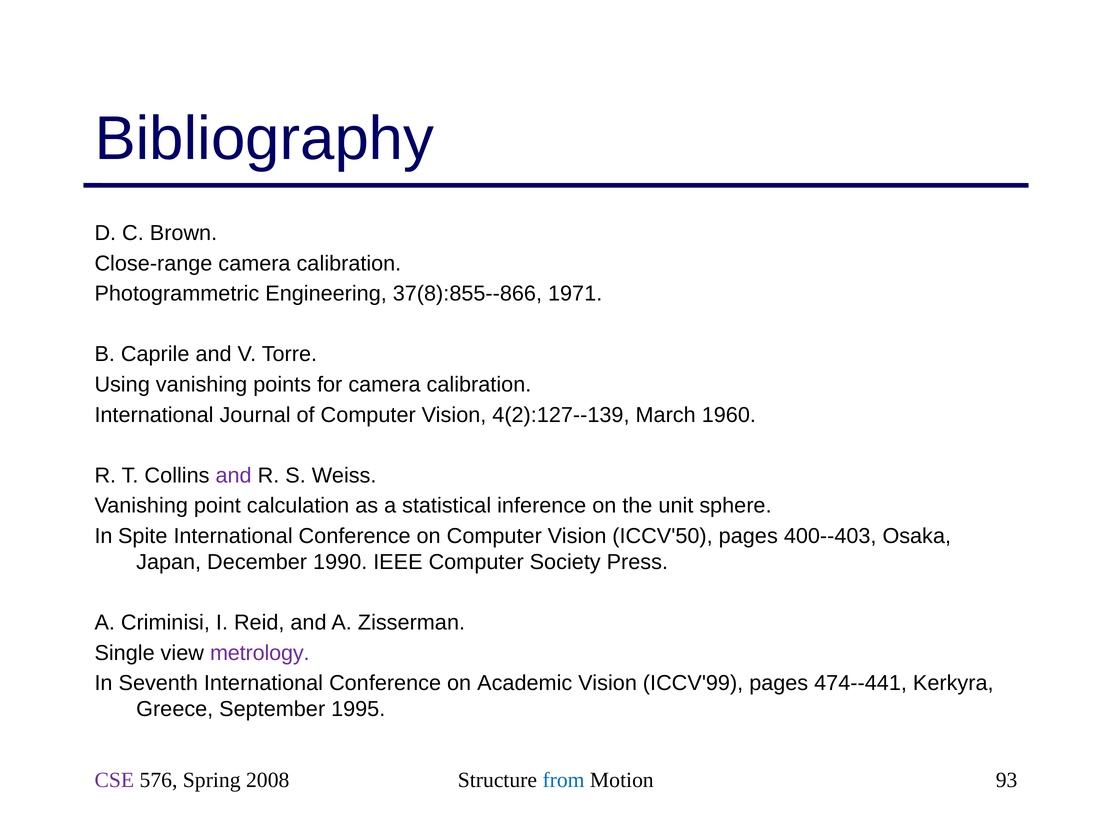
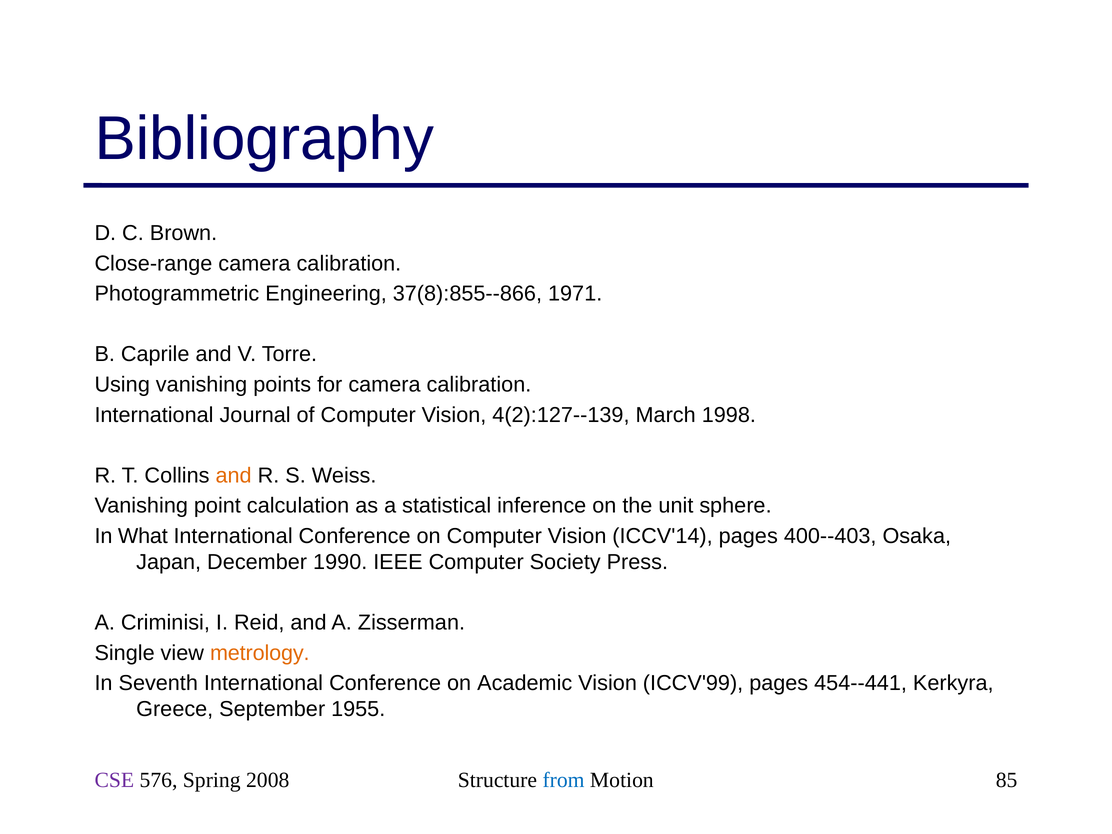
1960: 1960 -> 1998
and at (234, 476) colour: purple -> orange
Spite: Spite -> What
ICCV'50: ICCV'50 -> ICCV'14
metrology colour: purple -> orange
474--441: 474--441 -> 454--441
1995: 1995 -> 1955
93: 93 -> 85
